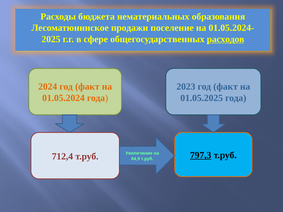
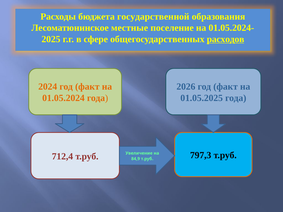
нематериальных: нематериальных -> государственной
продажи: продажи -> местные
2023: 2023 -> 2026
797,3 underline: present -> none
